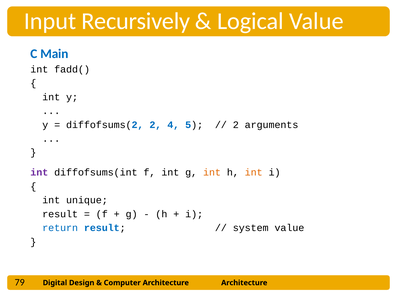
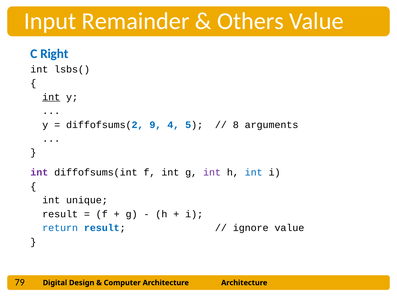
Recursively: Recursively -> Remainder
Logical: Logical -> Others
Main: Main -> Right
fadd(: fadd( -> lsbs(
int at (51, 97) underline: none -> present
diffofsums(2 2: 2 -> 9
2 at (236, 125): 2 -> 8
int at (212, 173) colour: orange -> purple
int at (254, 173) colour: orange -> blue
system: system -> ignore
